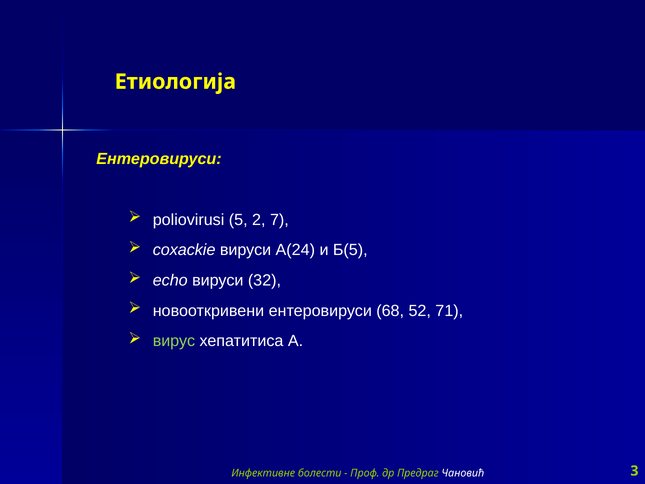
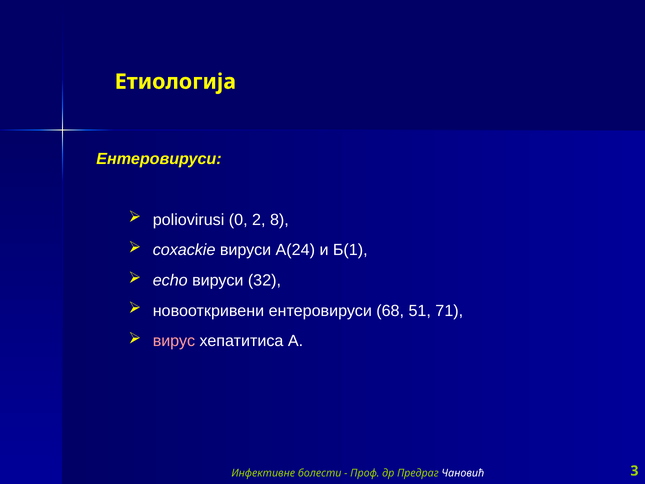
5: 5 -> 0
7: 7 -> 8
Б(5: Б(5 -> Б(1
52: 52 -> 51
вирус colour: light green -> pink
